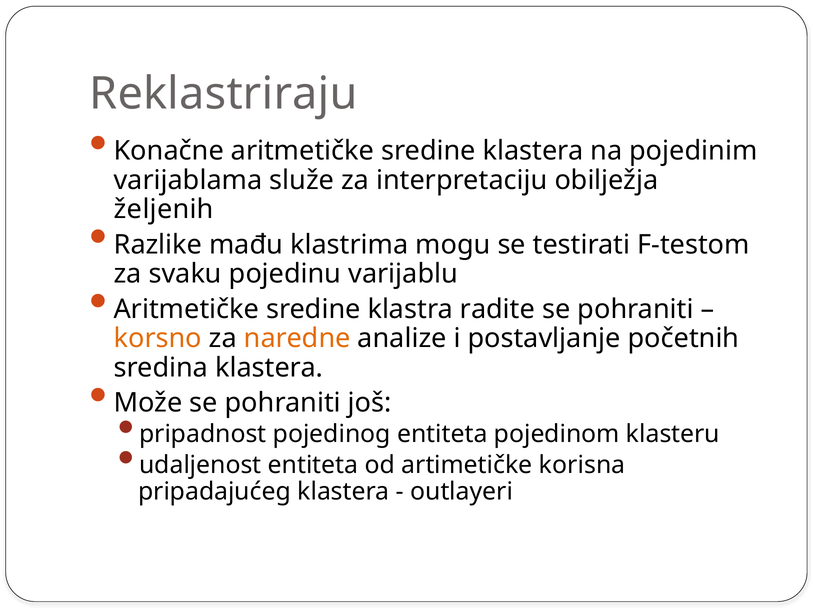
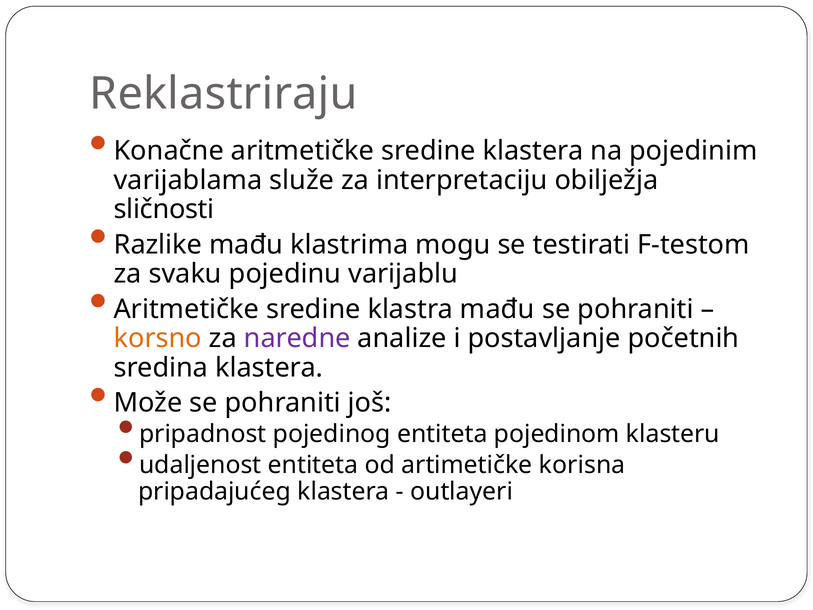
željenih: željenih -> sličnosti
klastra radite: radite -> mađu
naredne colour: orange -> purple
